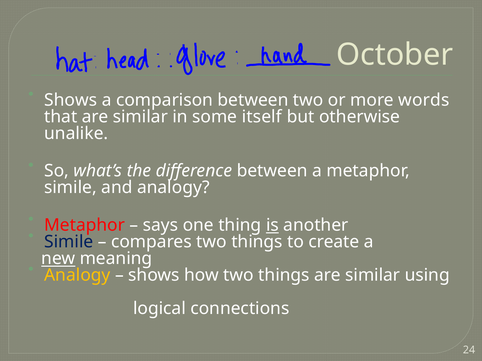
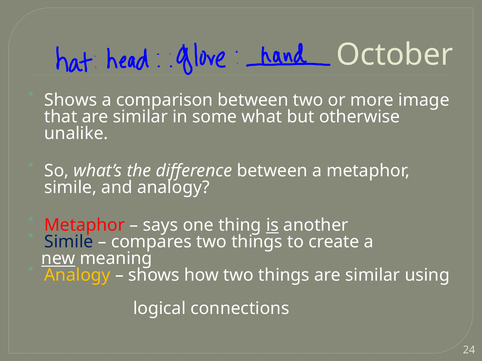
words: words -> image
itself: itself -> what
